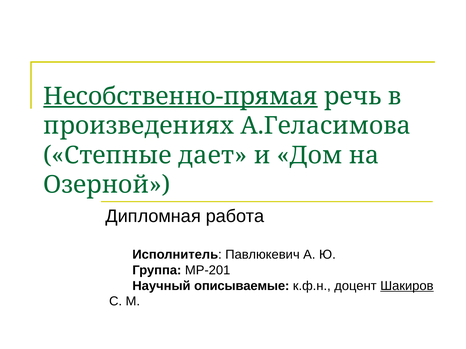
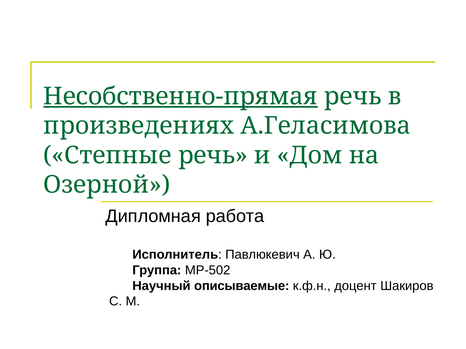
Степные дает: дает -> речь
МР-201: МР-201 -> МР-502
Шакиров underline: present -> none
